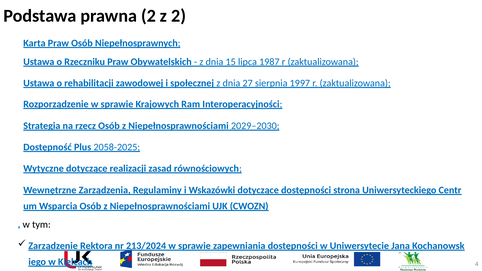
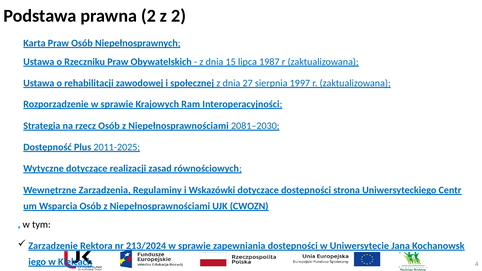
2029–2030: 2029–2030 -> 2081–2030
2058-2025: 2058-2025 -> 2011-2025
